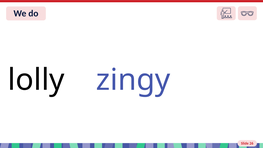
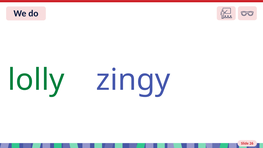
lolly colour: black -> green
